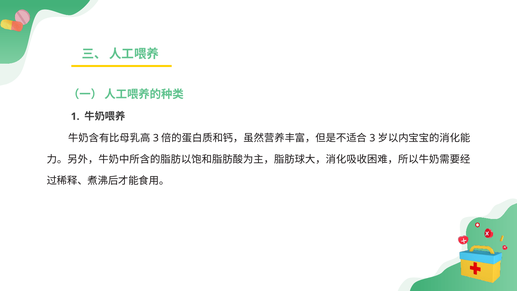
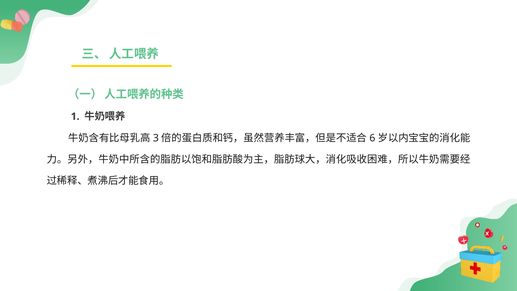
3 at (372, 138): 3 -> 6
